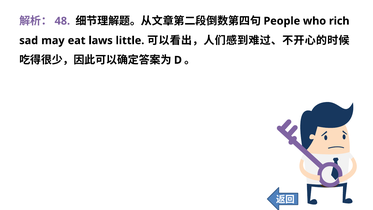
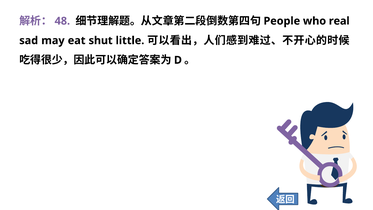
rich: rich -> real
laws: laws -> shut
